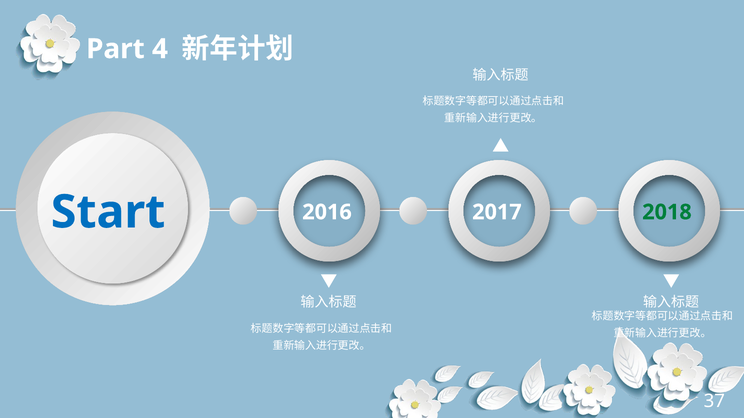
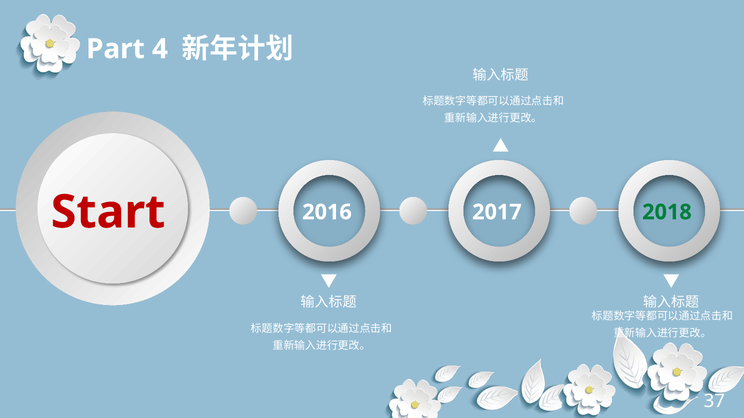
Start colour: blue -> red
